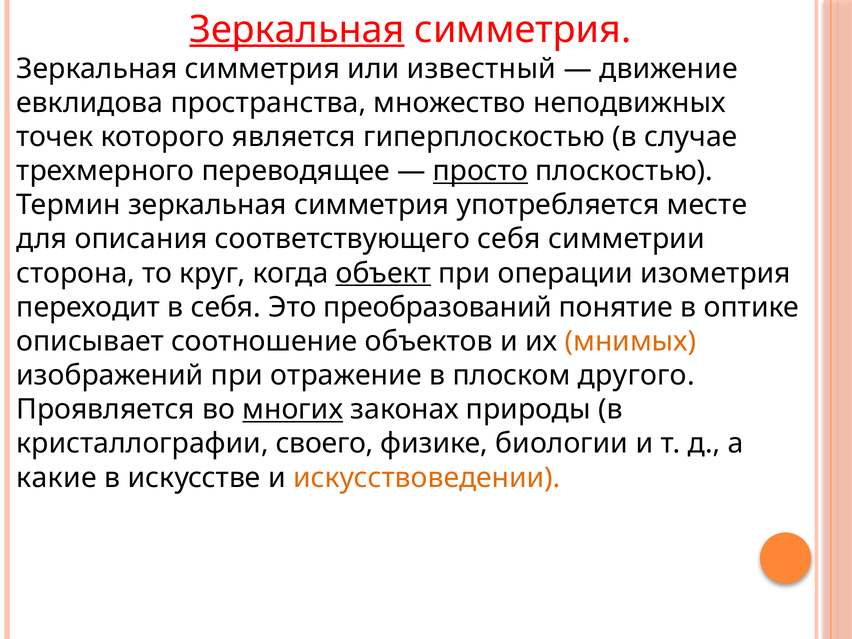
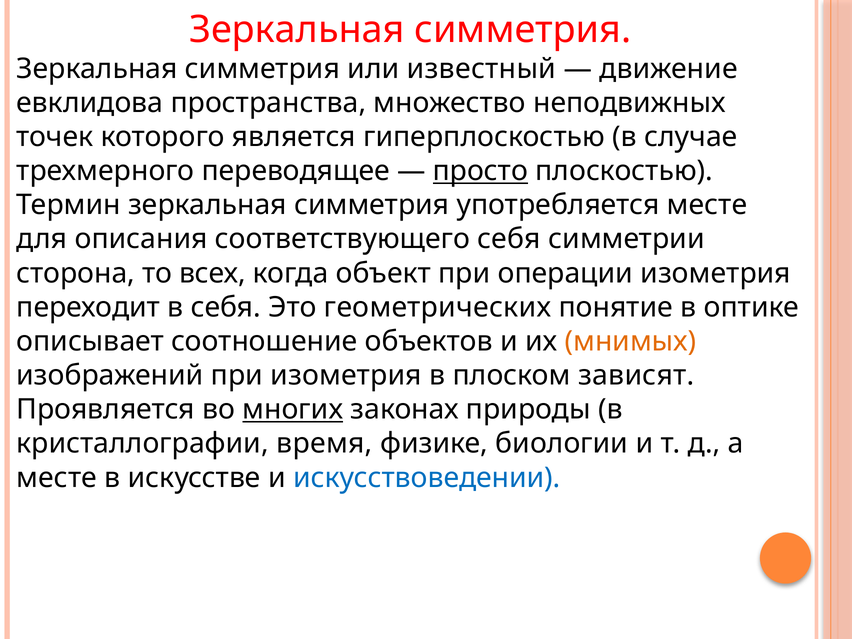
Зеркальная at (297, 30) underline: present -> none
круг: круг -> всех
объект underline: present -> none
преобразований: преобразований -> геометрических
при отражение: отражение -> изометрия
другого: другого -> зависят
своего: своего -> время
какие at (57, 478): какие -> месте
искусствоведении colour: orange -> blue
